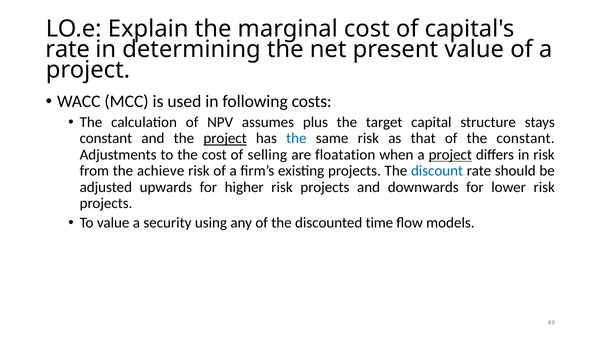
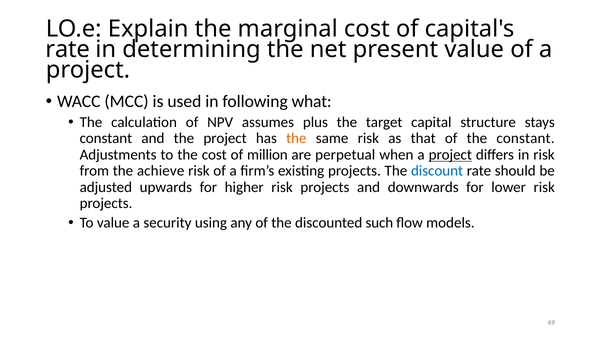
costs: costs -> what
project at (225, 139) underline: present -> none
the at (296, 139) colour: blue -> orange
selling: selling -> million
floatation: floatation -> perpetual
time: time -> such
